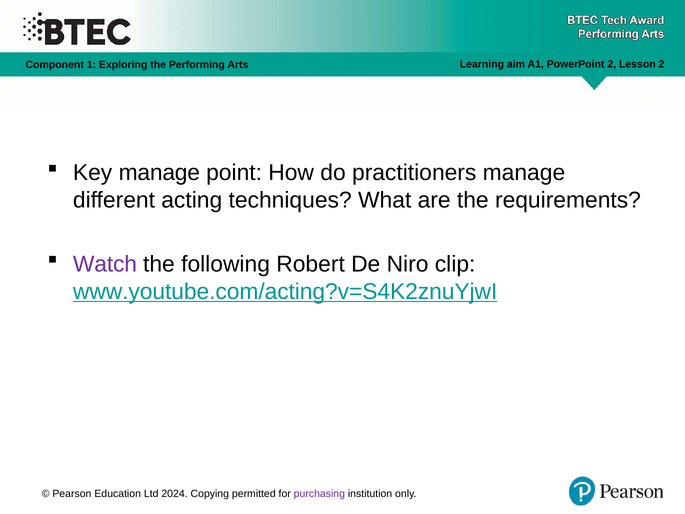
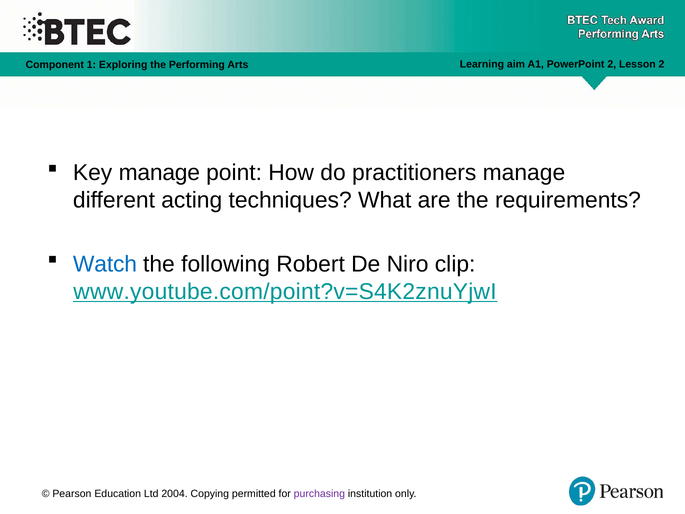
Watch colour: purple -> blue
www.youtube.com/acting?v=S4K2znuYjwI: www.youtube.com/acting?v=S4K2znuYjwI -> www.youtube.com/point?v=S4K2znuYjwI
2024: 2024 -> 2004
